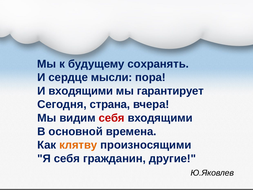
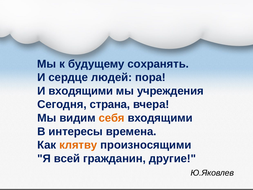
мысли: мысли -> людей
гарантирует: гарантирует -> учреждения
себя at (112, 118) colour: red -> orange
основной: основной -> интересы
Я себя: себя -> всей
